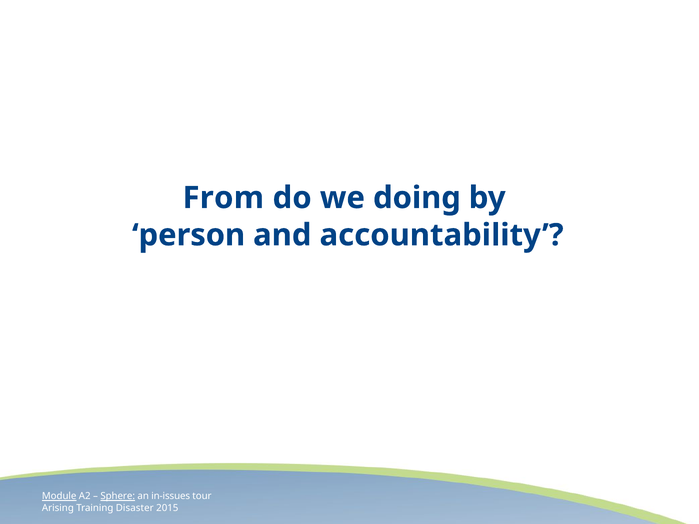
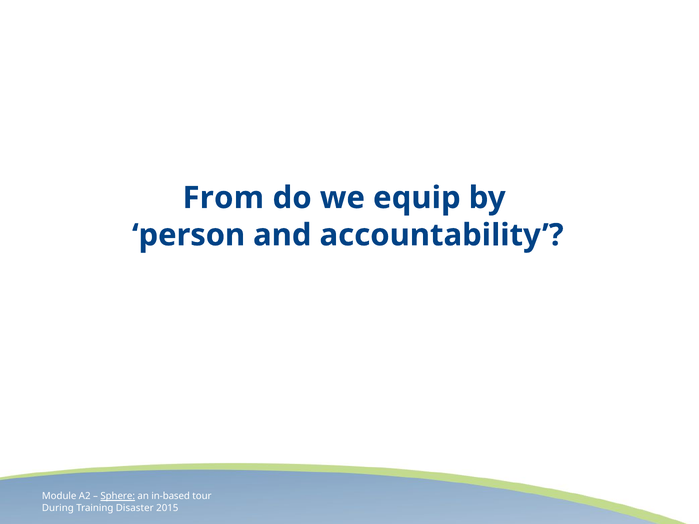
doing: doing -> equip
Module underline: present -> none
in-issues: in-issues -> in-based
Arising: Arising -> During
